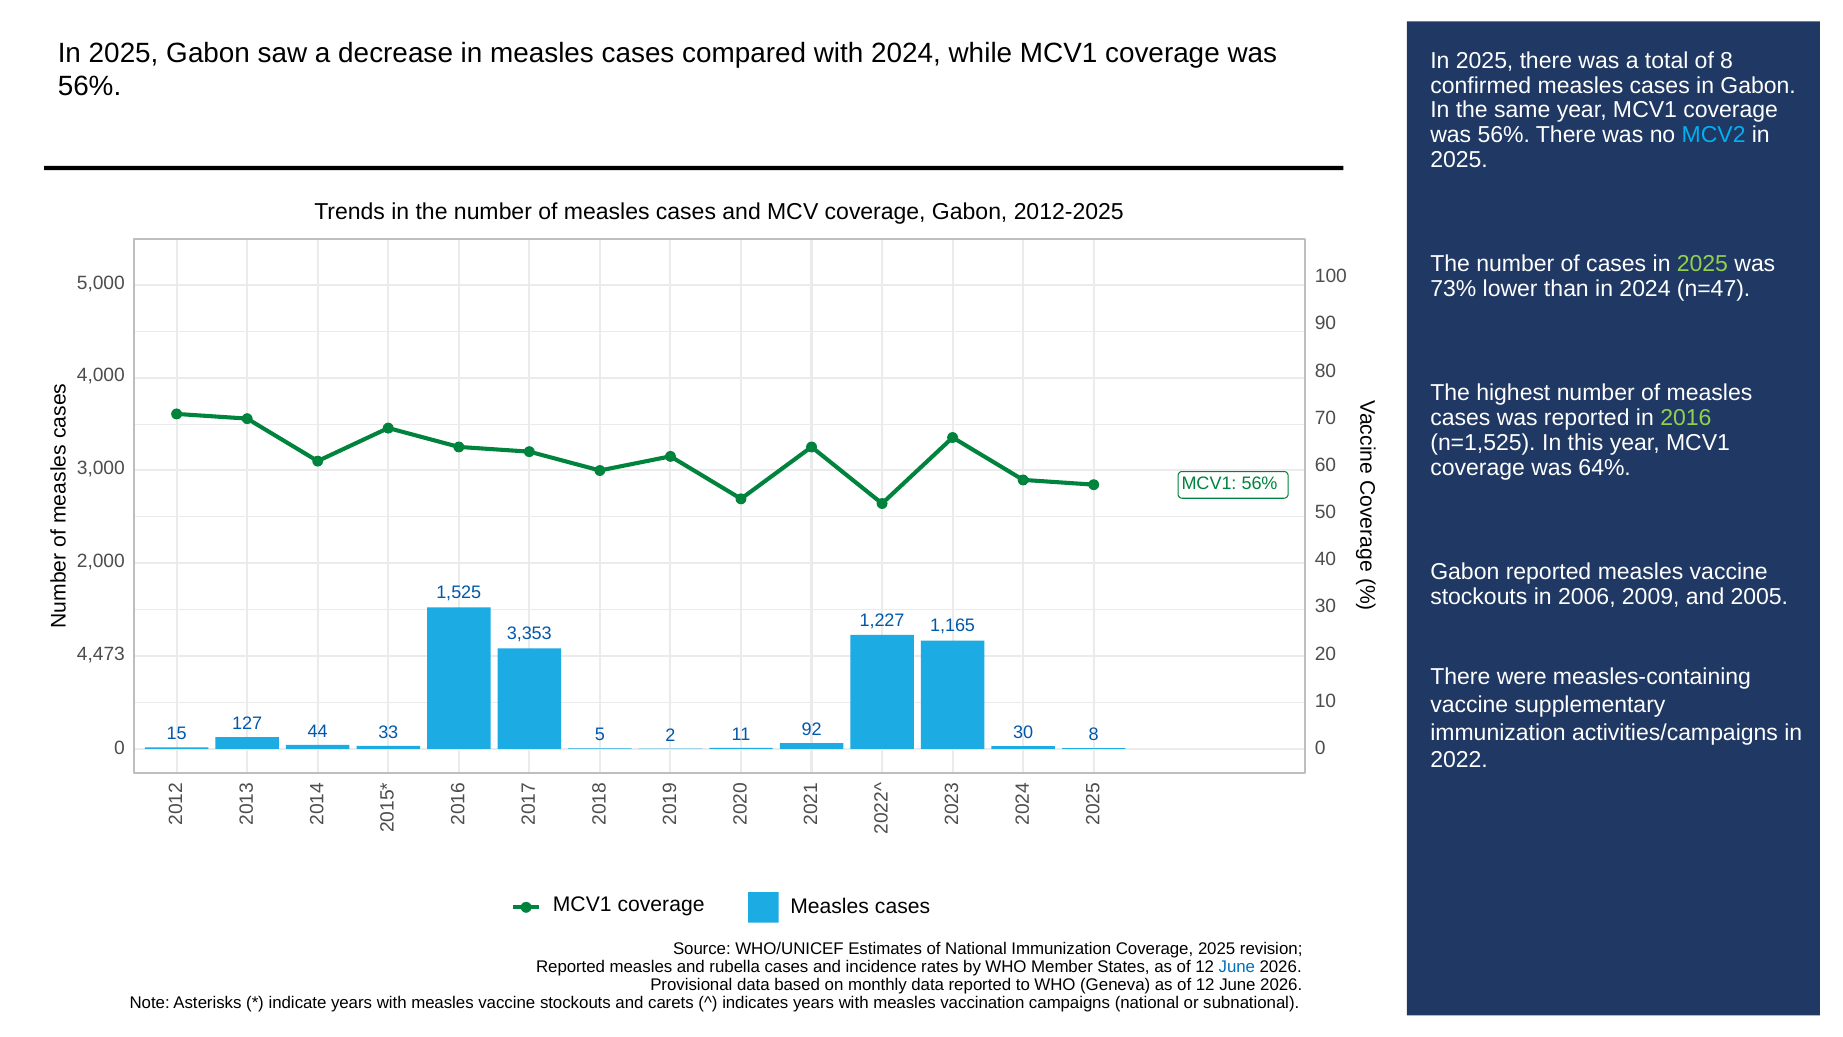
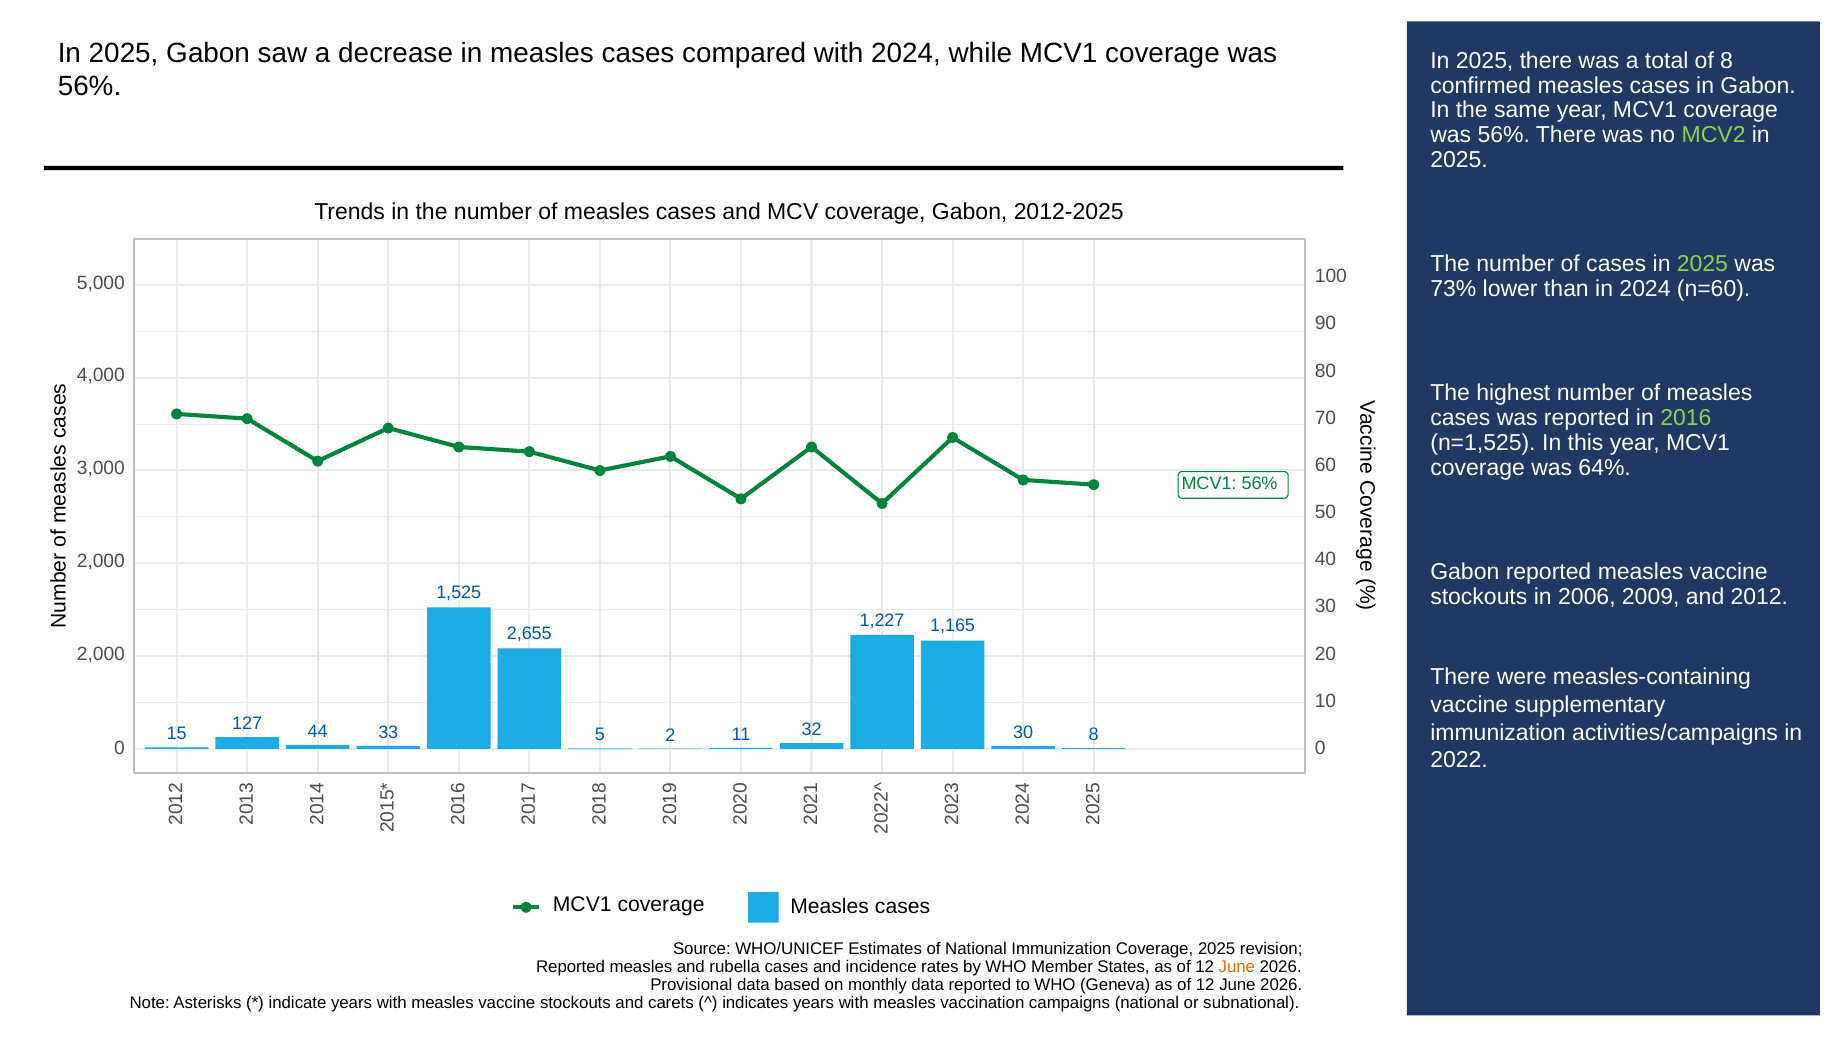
MCV2 colour: light blue -> light green
n=47: n=47 -> n=60
2005: 2005 -> 2012
3,353: 3,353 -> 2,655
4,473 at (101, 654): 4,473 -> 2,000
92: 92 -> 32
June at (1237, 967) colour: blue -> orange
